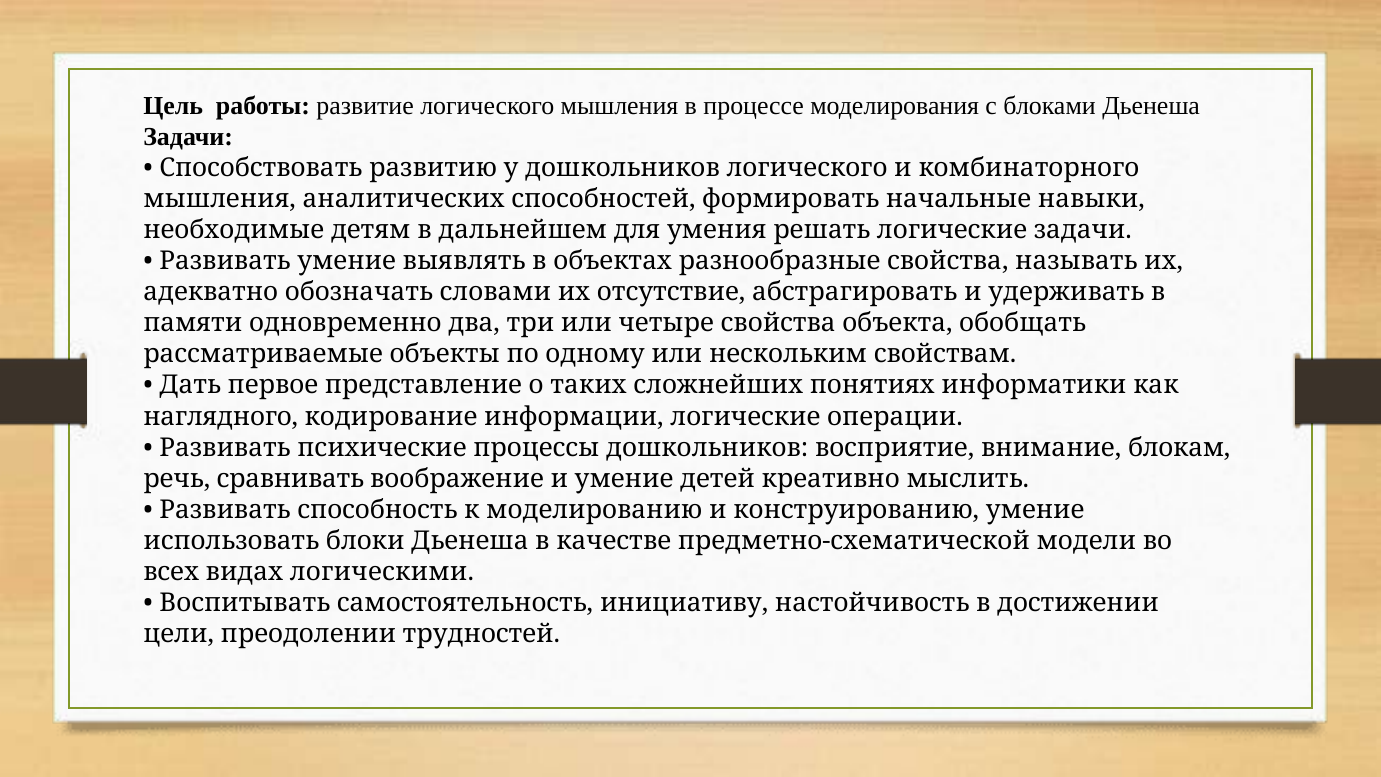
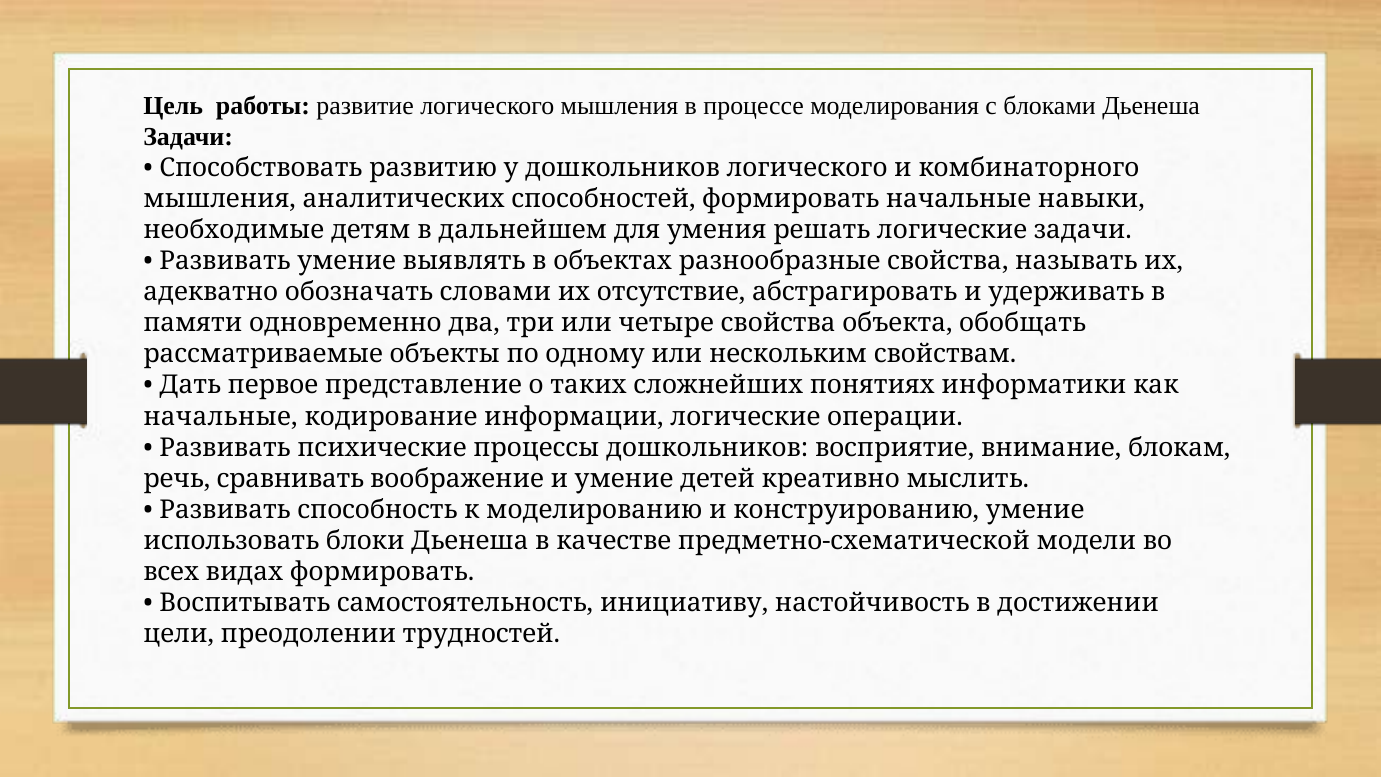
наглядного at (221, 416): наглядного -> начальные
видах логическими: логическими -> формировать
